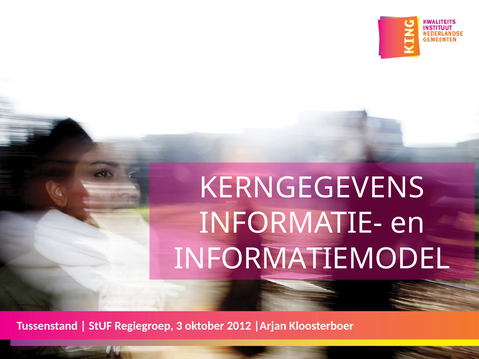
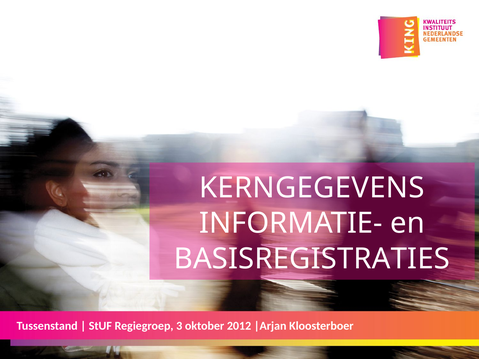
INFORMATIEMODEL: INFORMATIEMODEL -> BASISREGISTRATIES
